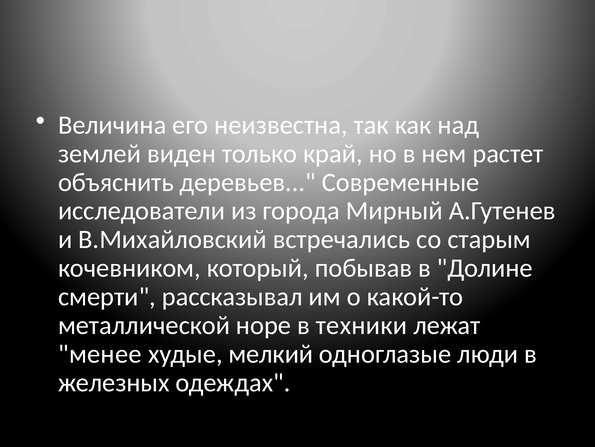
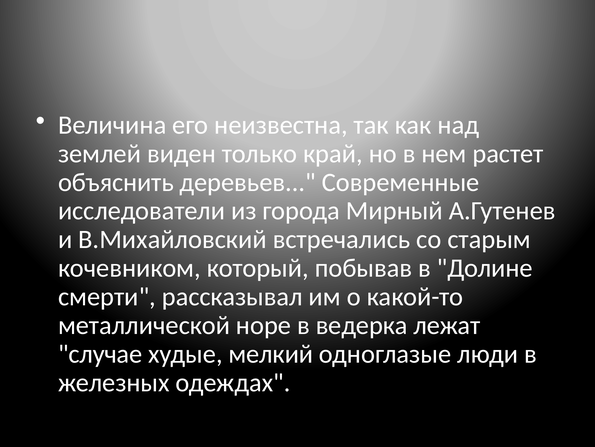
техники: техники -> ведерка
менее: менее -> случае
